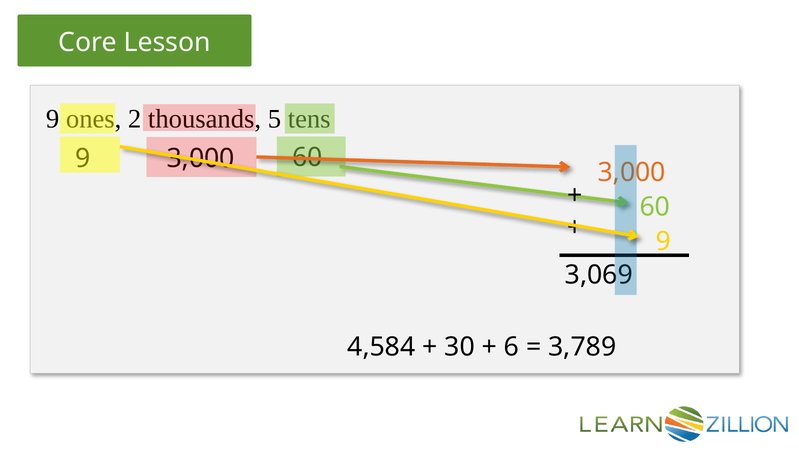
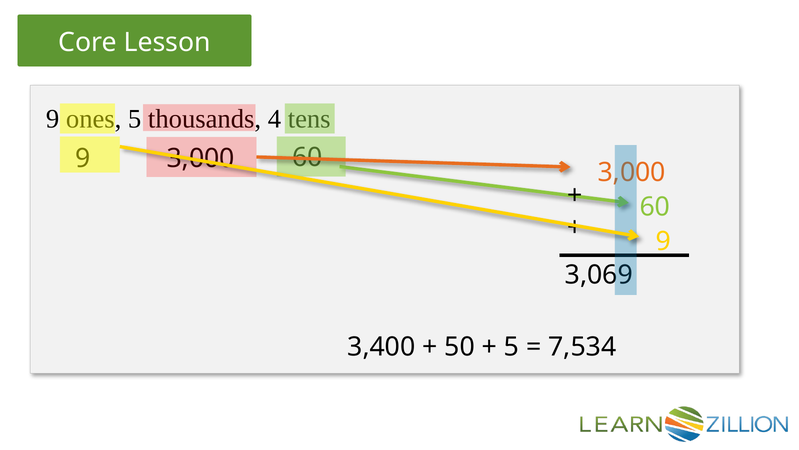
2 at (135, 119): 2 -> 5
5: 5 -> 4
4,584: 4,584 -> 3,400
30: 30 -> 50
6 at (512, 346): 6 -> 5
3,789: 3,789 -> 7,534
